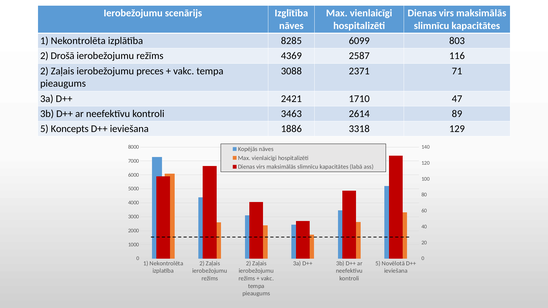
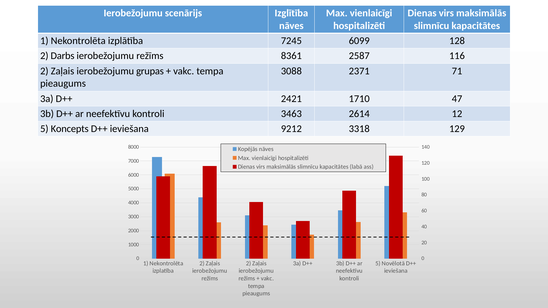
8285: 8285 -> 7245
803: 803 -> 128
Drošā: Drošā -> Darbs
4369: 4369 -> 8361
preces: preces -> grupas
89: 89 -> 12
1886: 1886 -> 9212
